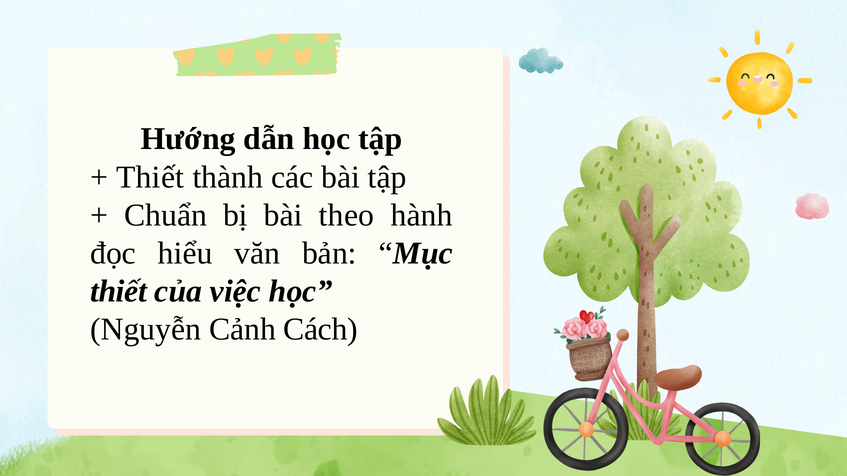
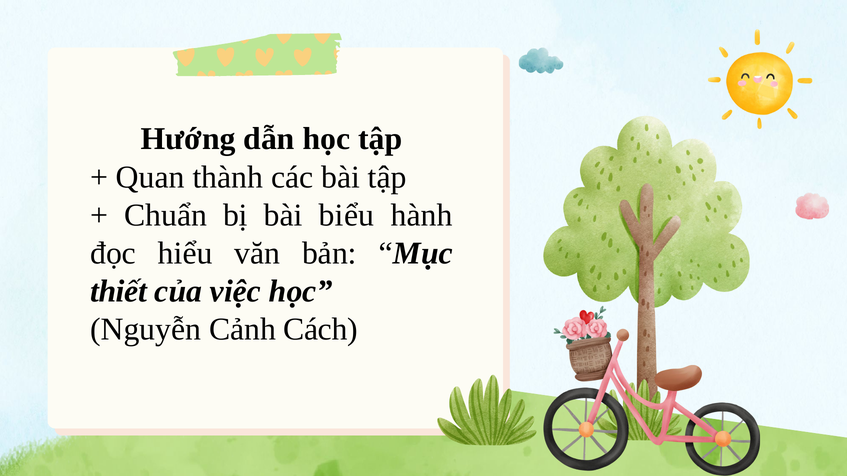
Thiết at (150, 177): Thiết -> Quan
theo: theo -> biểu
